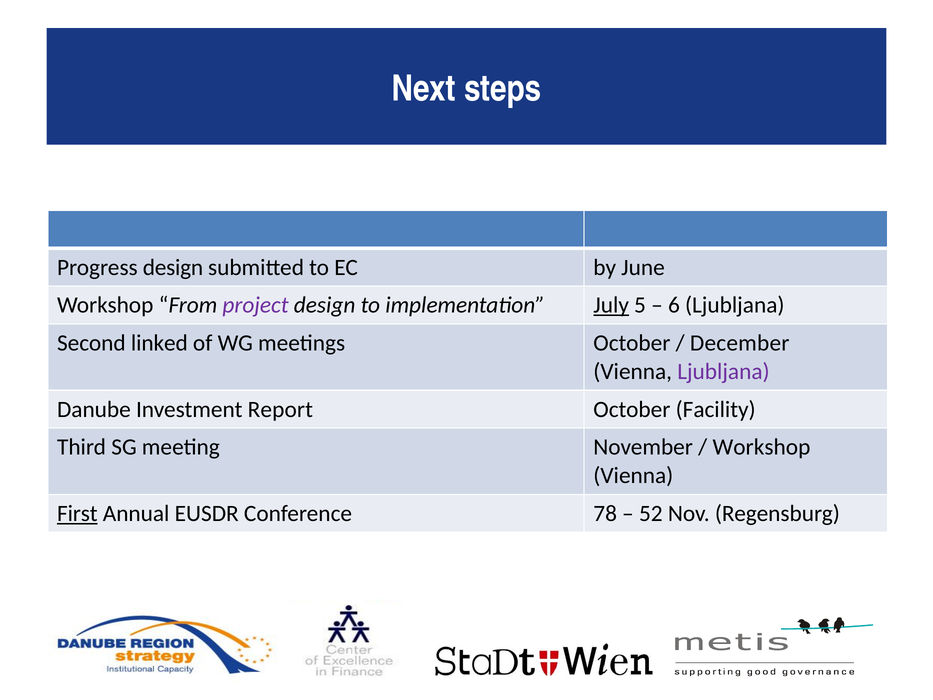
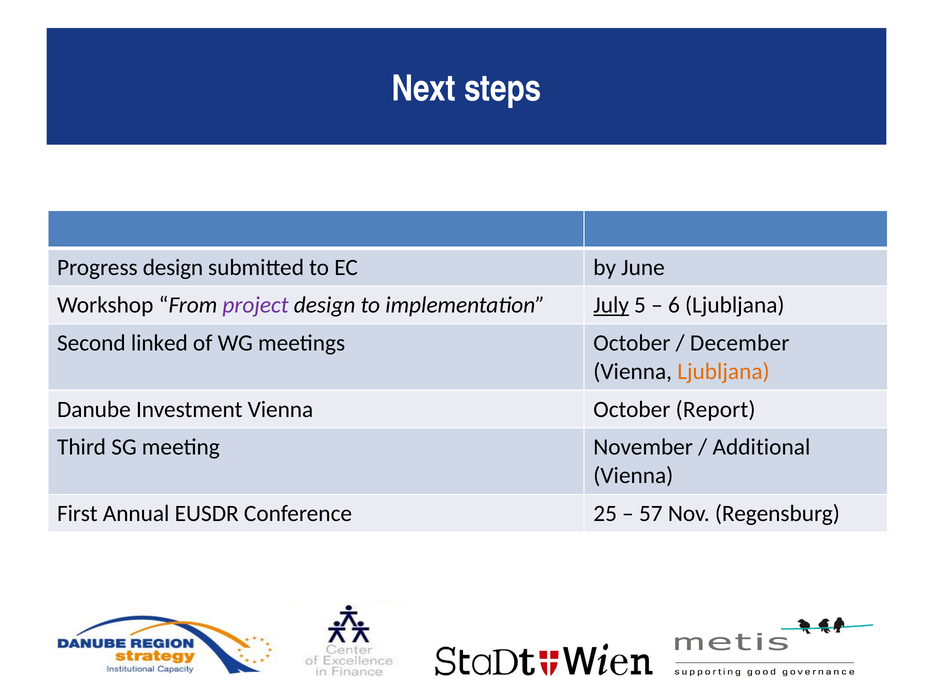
Ljubljana at (723, 371) colour: purple -> orange
Investment Report: Report -> Vienna
Facility: Facility -> Report
Workshop at (761, 447): Workshop -> Additional
First underline: present -> none
78: 78 -> 25
52: 52 -> 57
